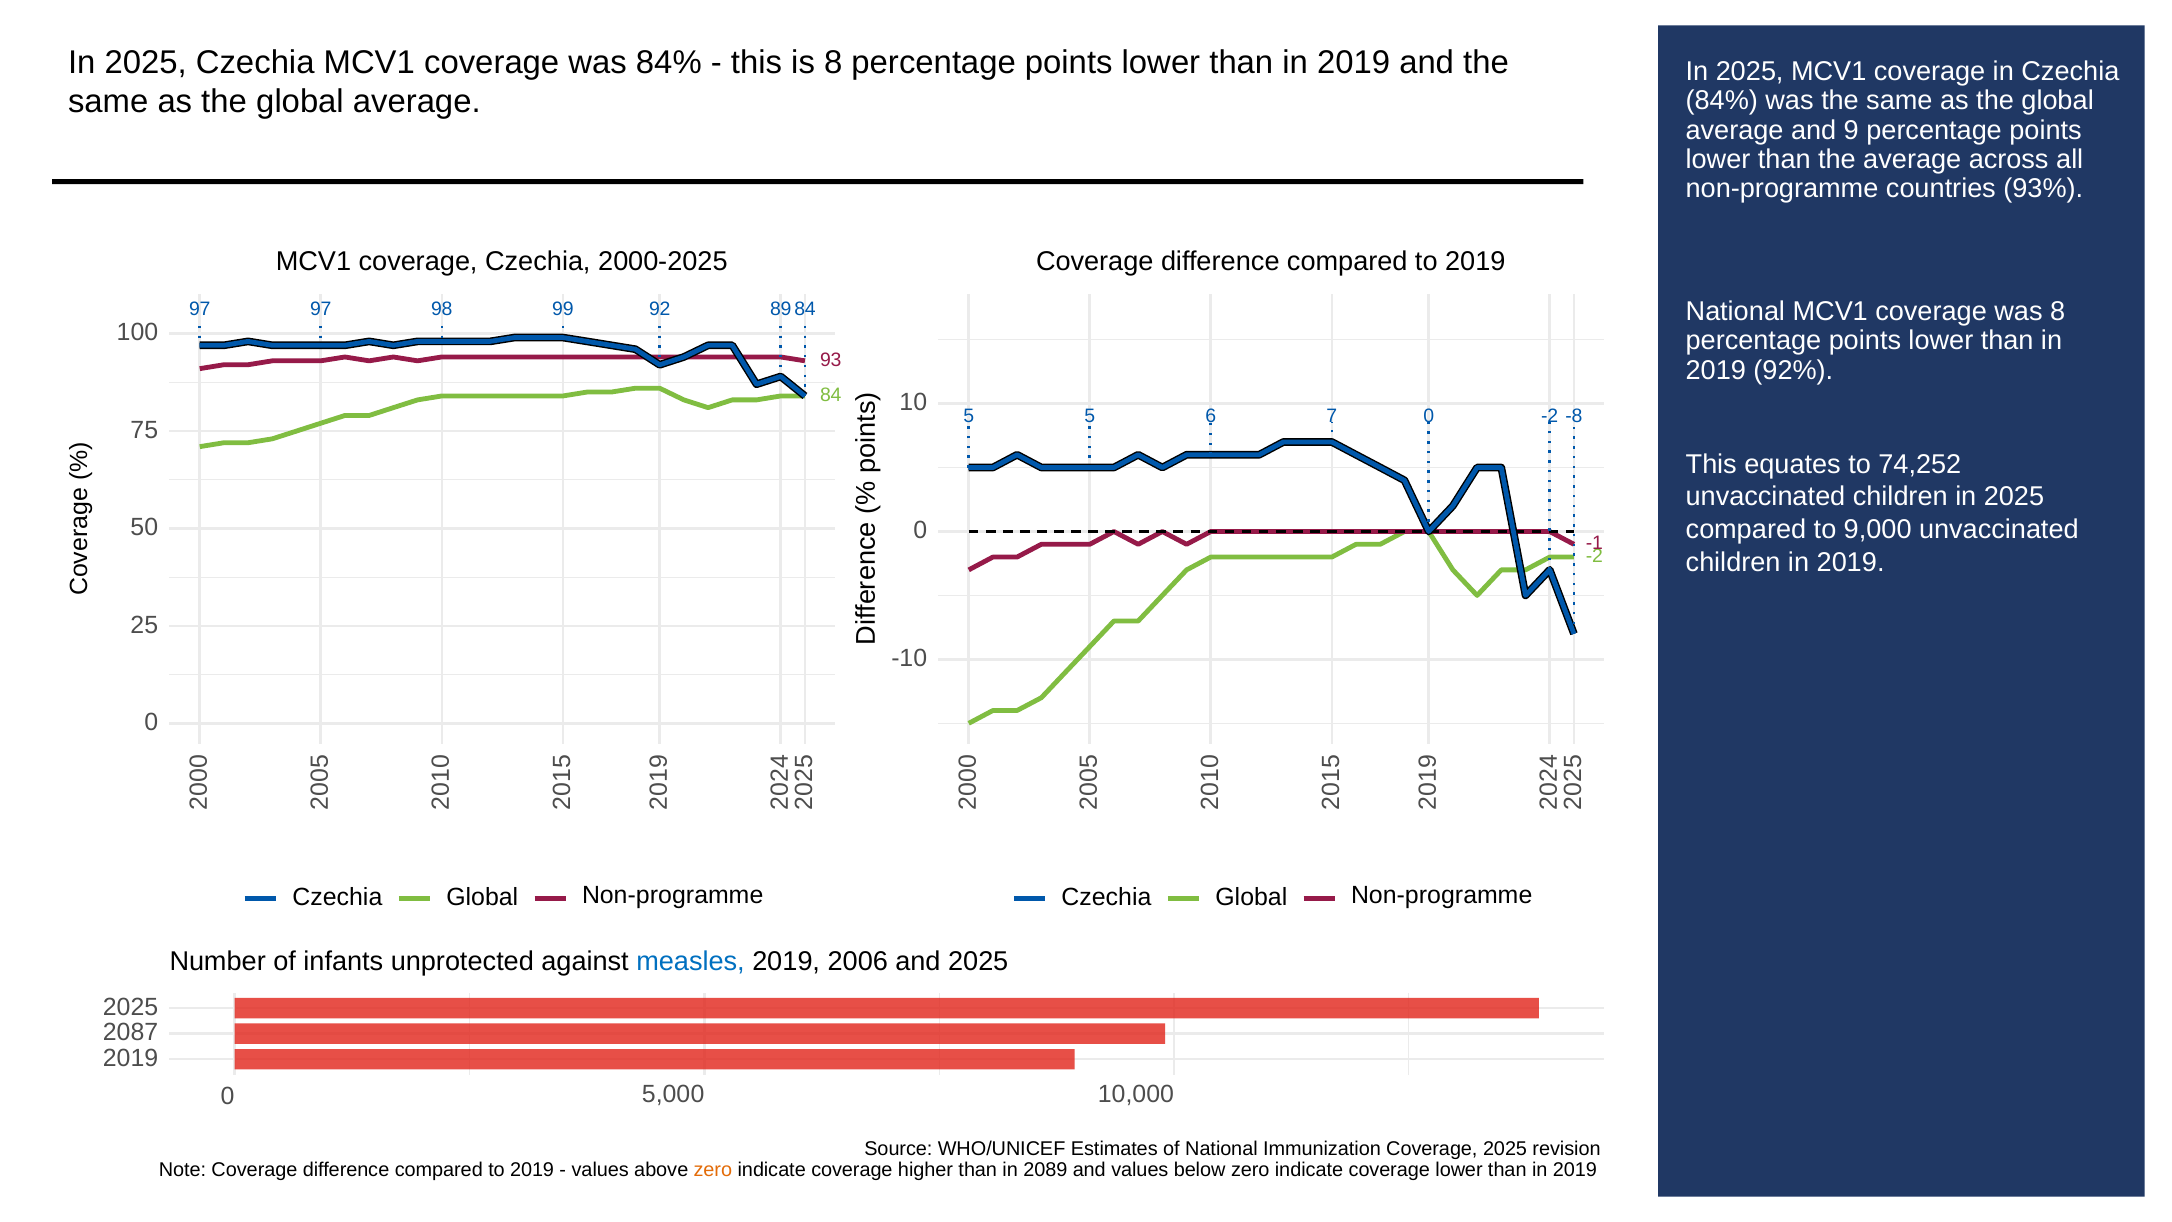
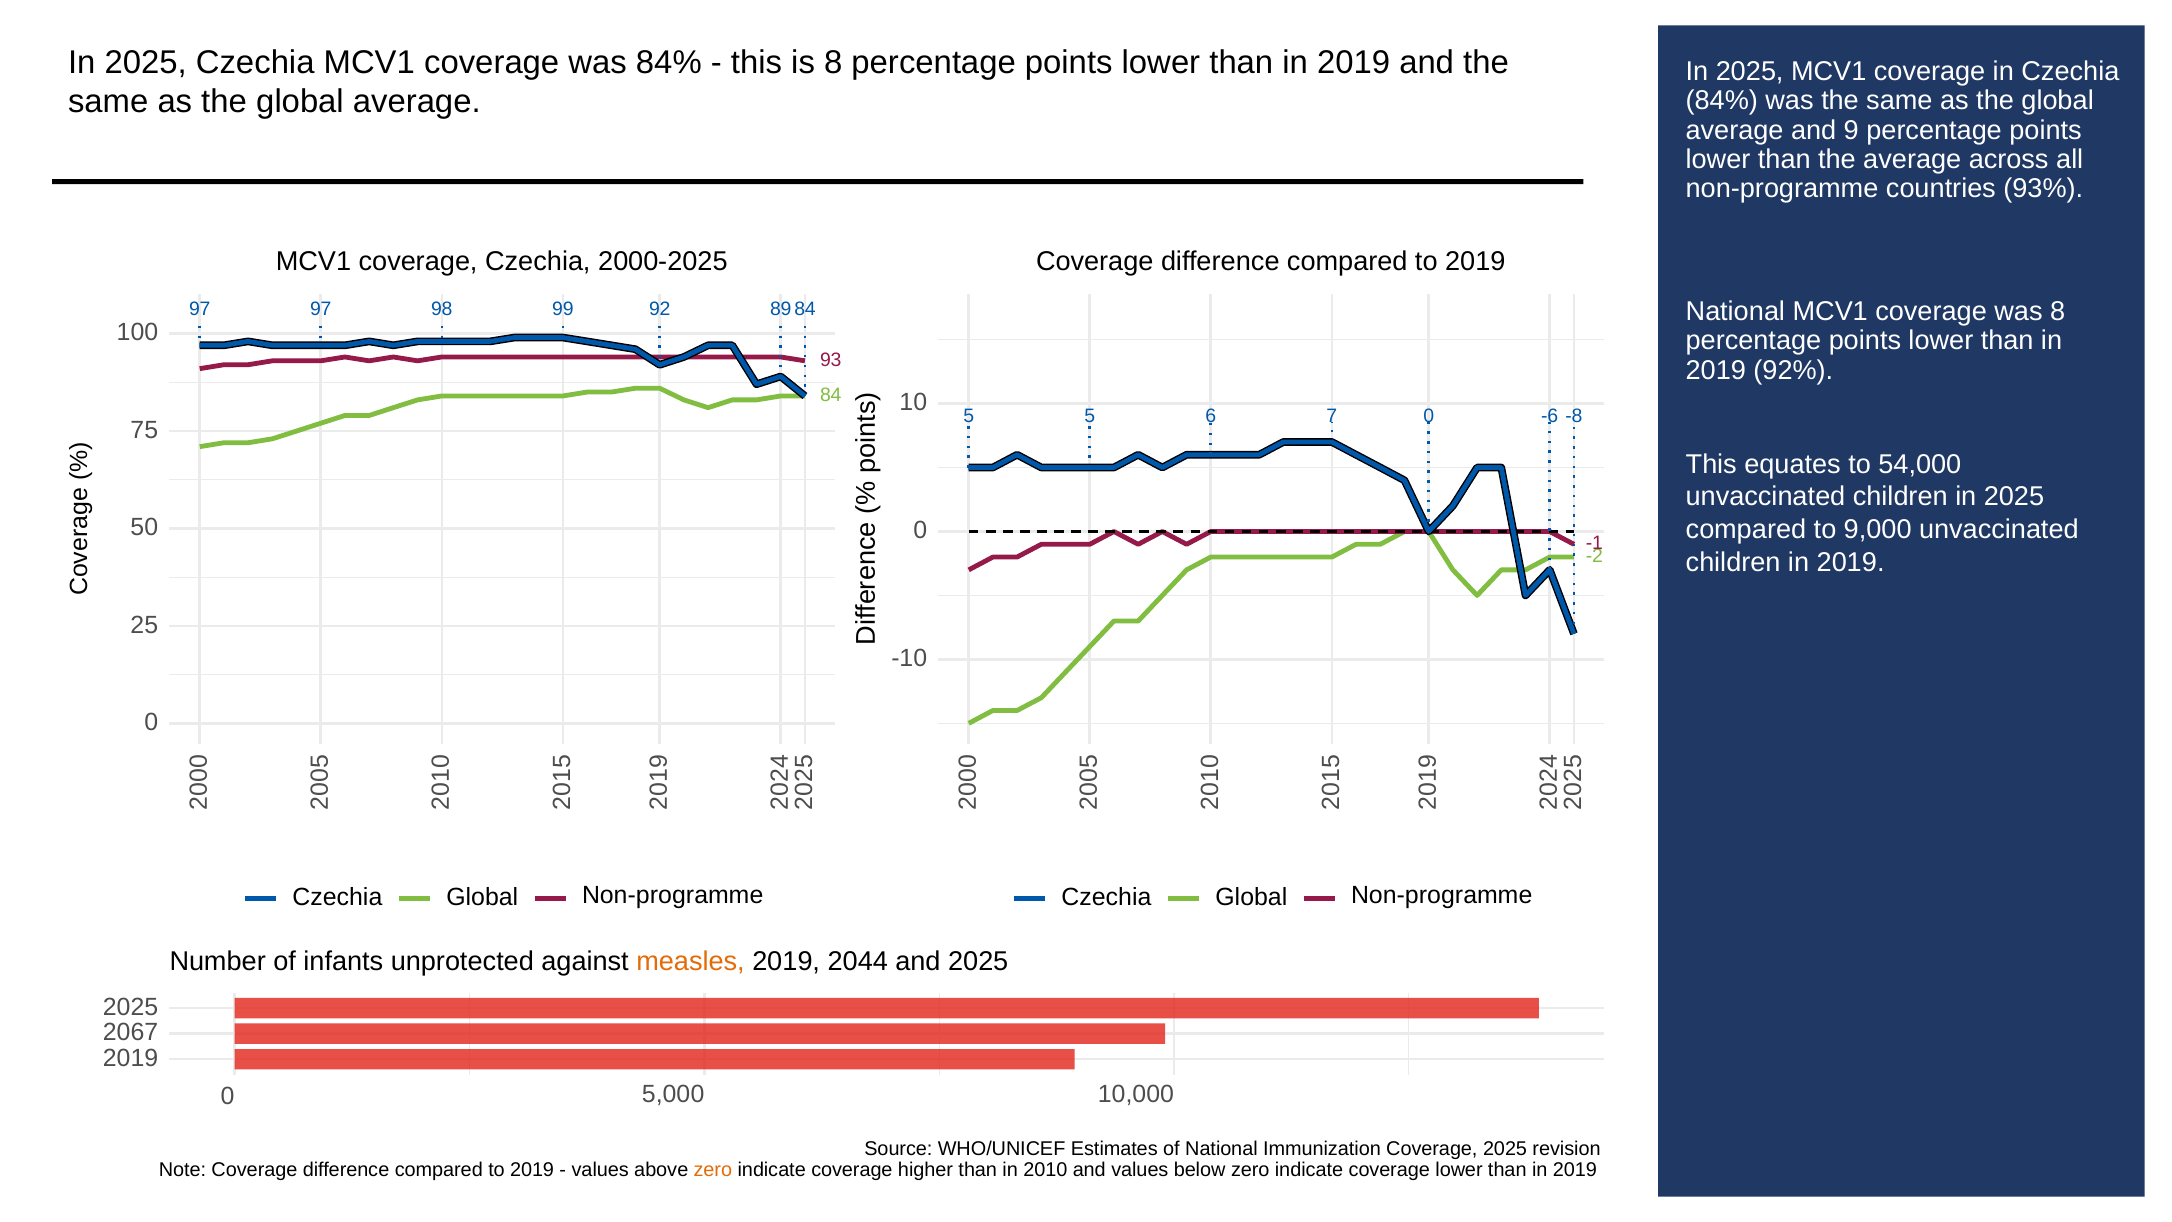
0 -2: -2 -> -6
74,252: 74,252 -> 54,000
measles colour: blue -> orange
2006: 2006 -> 2044
2087: 2087 -> 2067
2089: 2089 -> 2010
